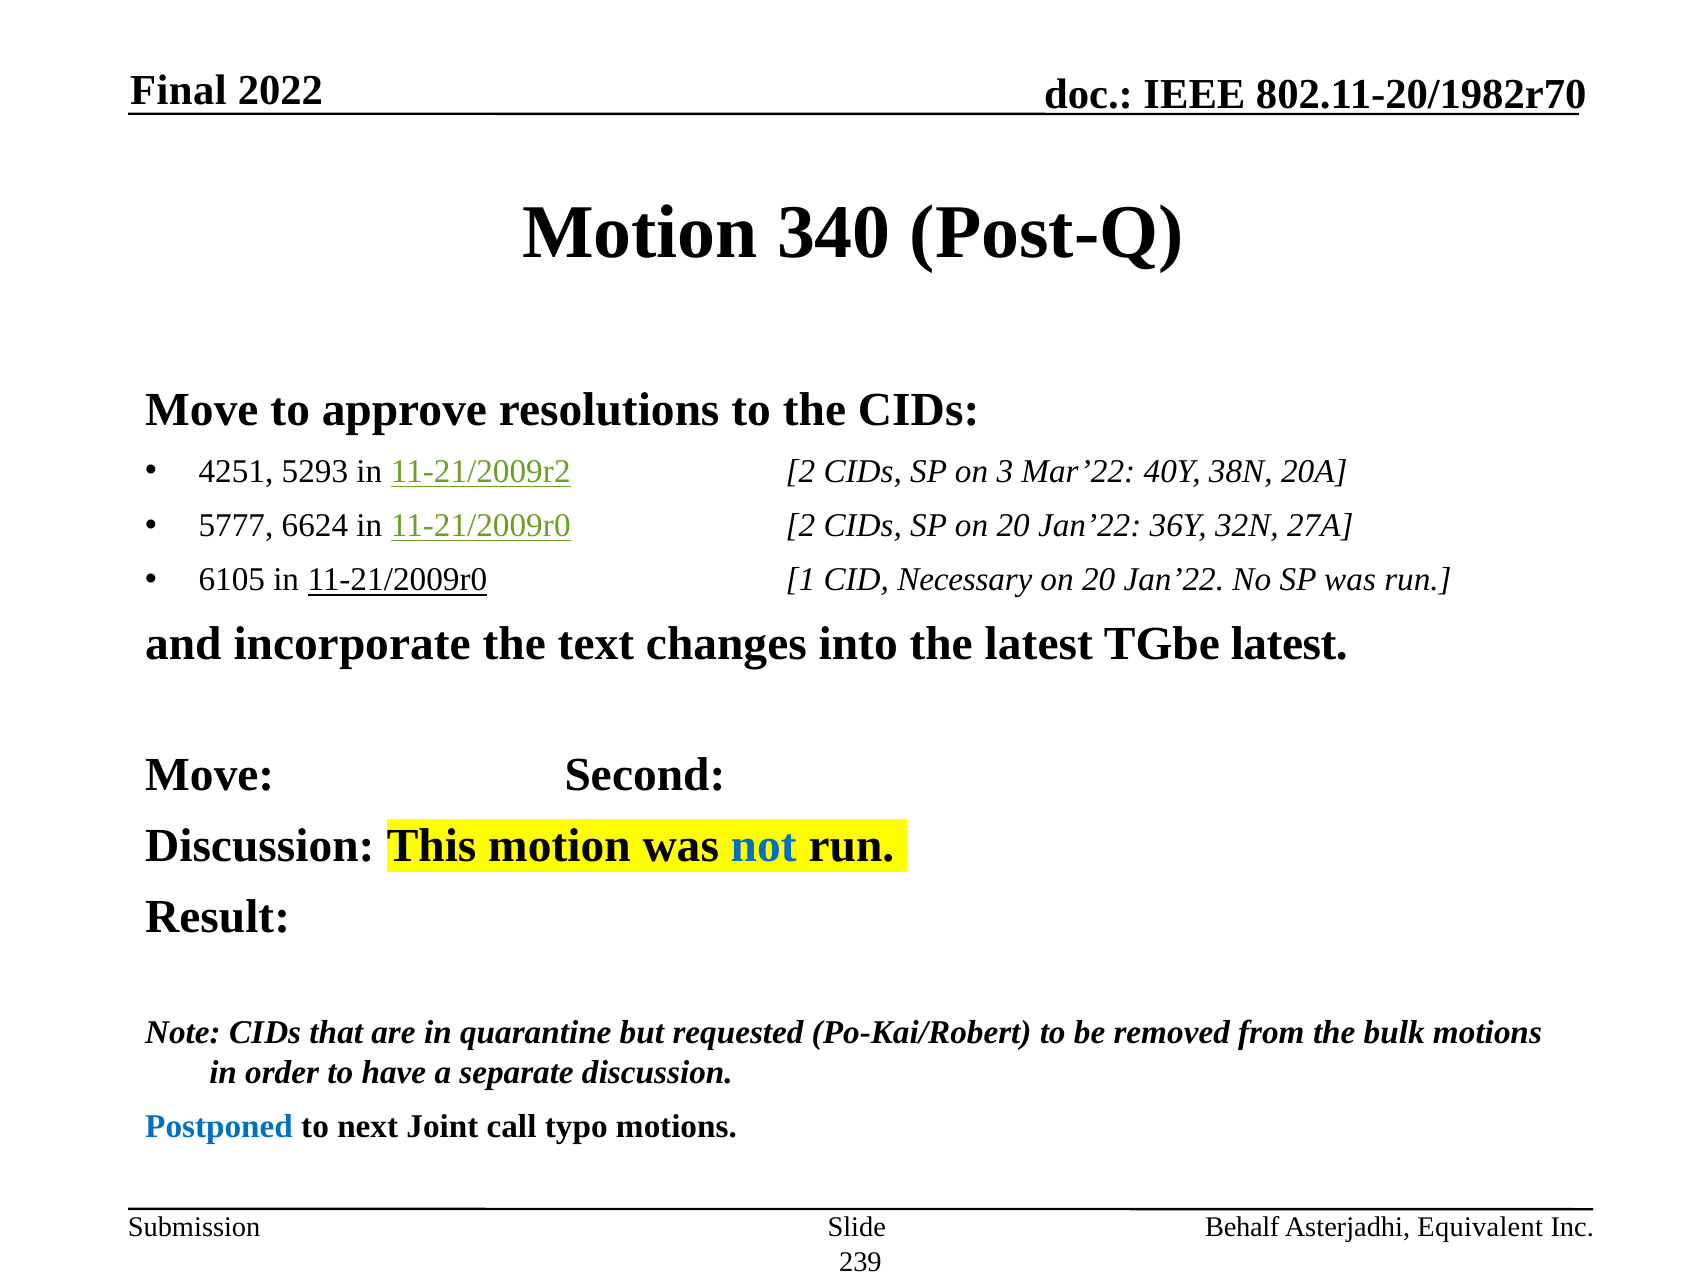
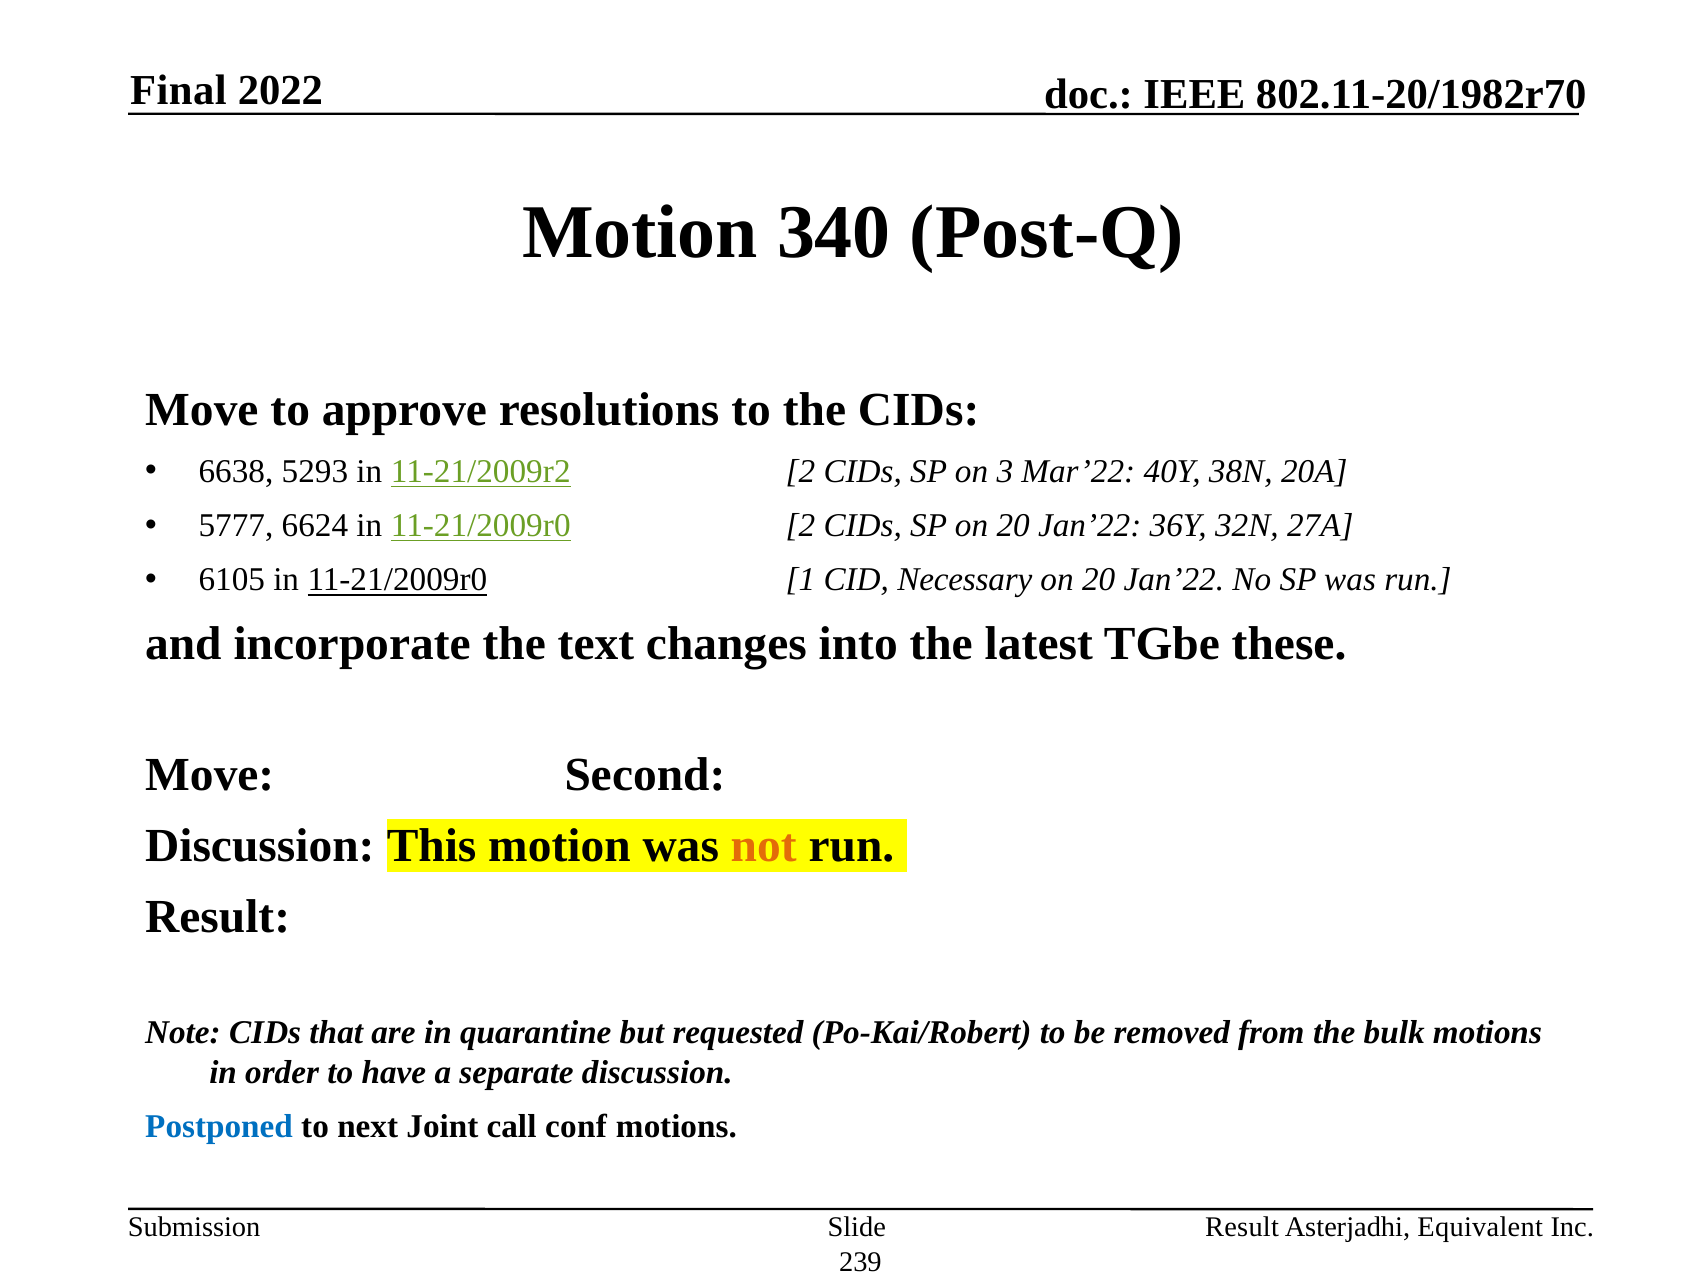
4251: 4251 -> 6638
TGbe latest: latest -> these
not colour: blue -> orange
typo: typo -> conf
Behalf at (1242, 1228): Behalf -> Result
